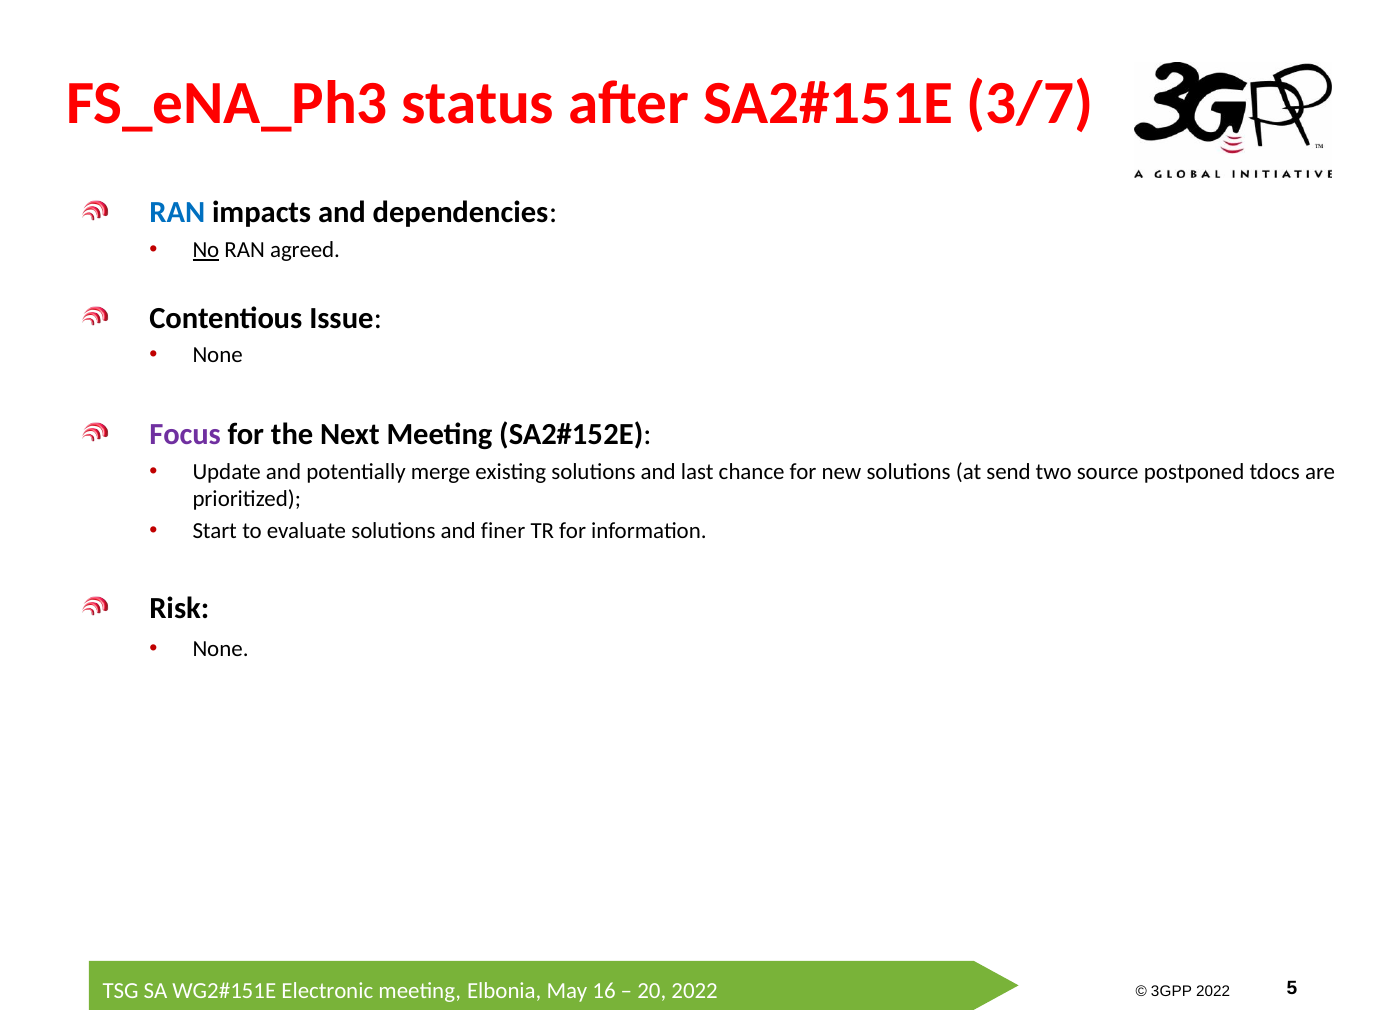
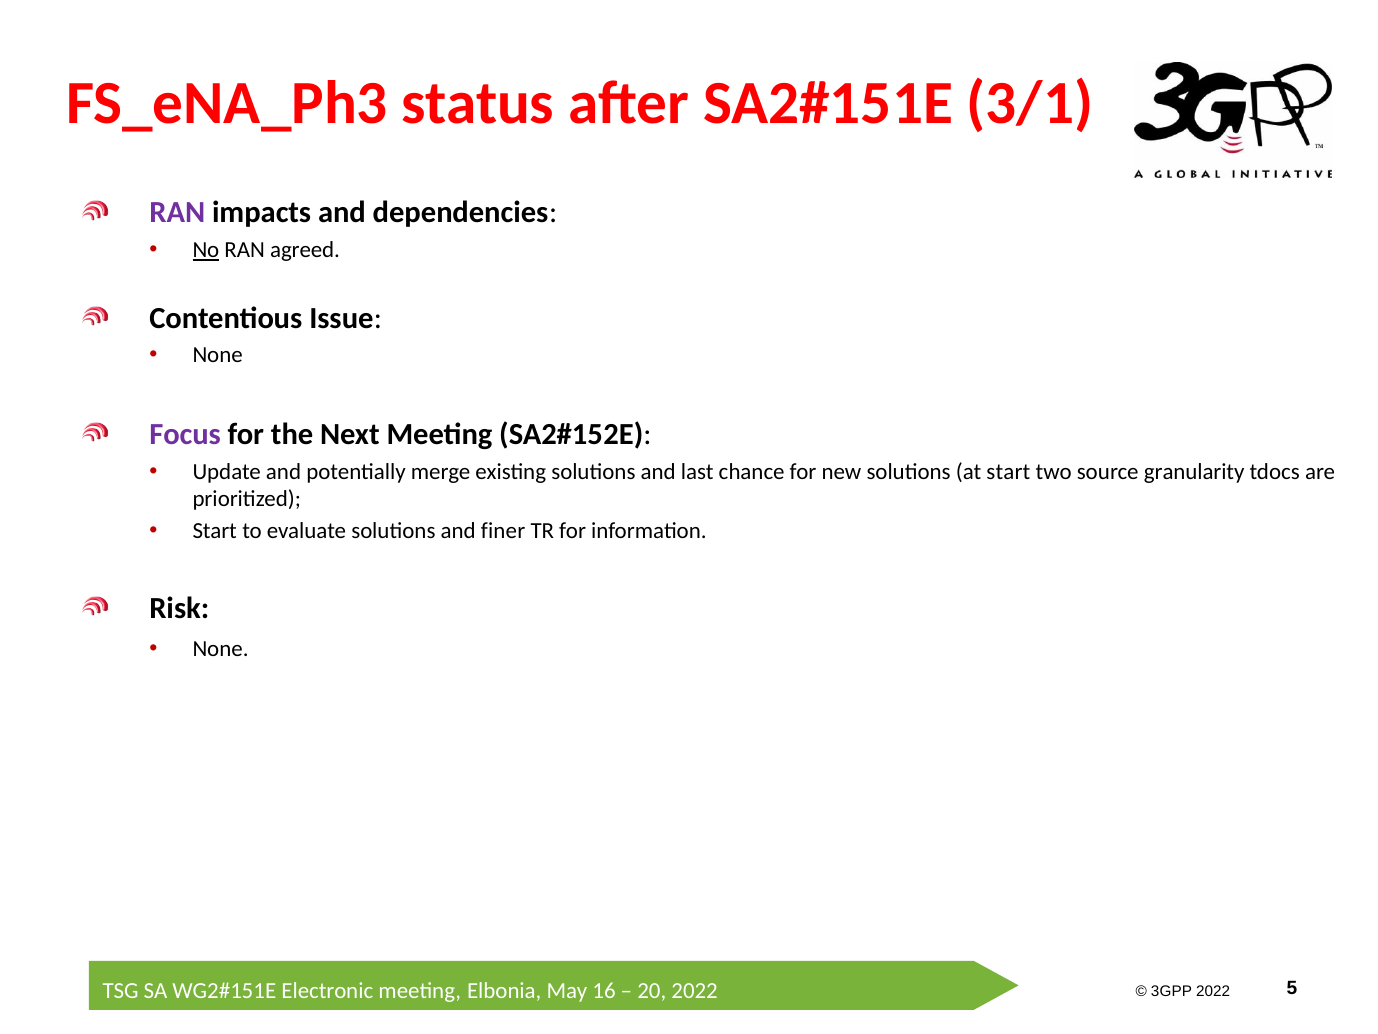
3/7: 3/7 -> 3/1
RAN at (177, 213) colour: blue -> purple
at send: send -> start
postponed: postponed -> granularity
